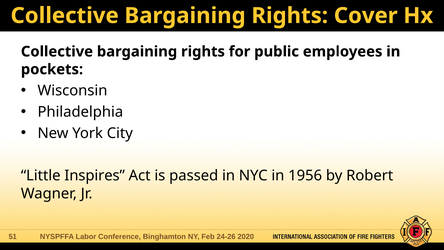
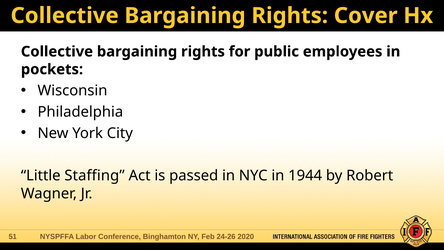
Inspires: Inspires -> Staffing
1956: 1956 -> 1944
